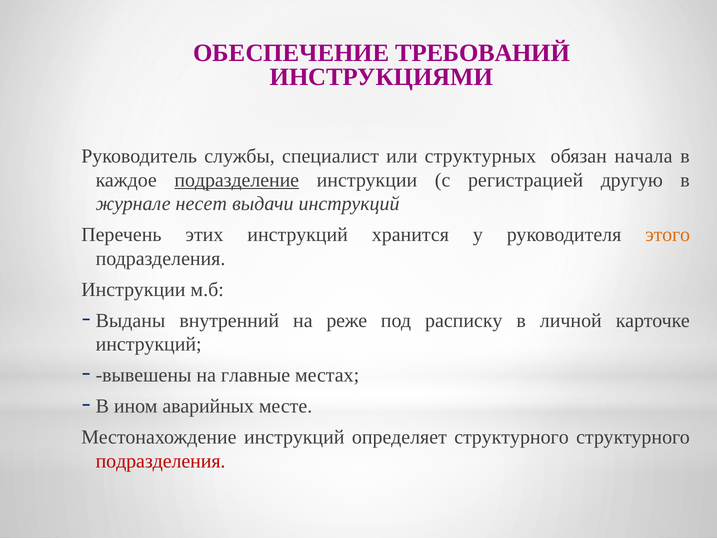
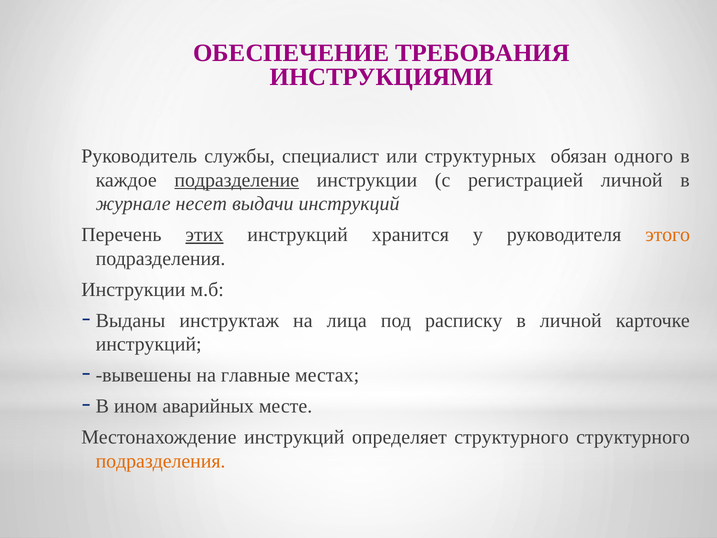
ТРЕБОВАНИЙ: ТРЕБОВАНИЙ -> ТРЕБОВАНИЯ
начала: начала -> одного
регистрацией другую: другую -> личной
этих underline: none -> present
внутренний: внутренний -> инструктаж
реже: реже -> лица
подразделения at (161, 461) colour: red -> orange
